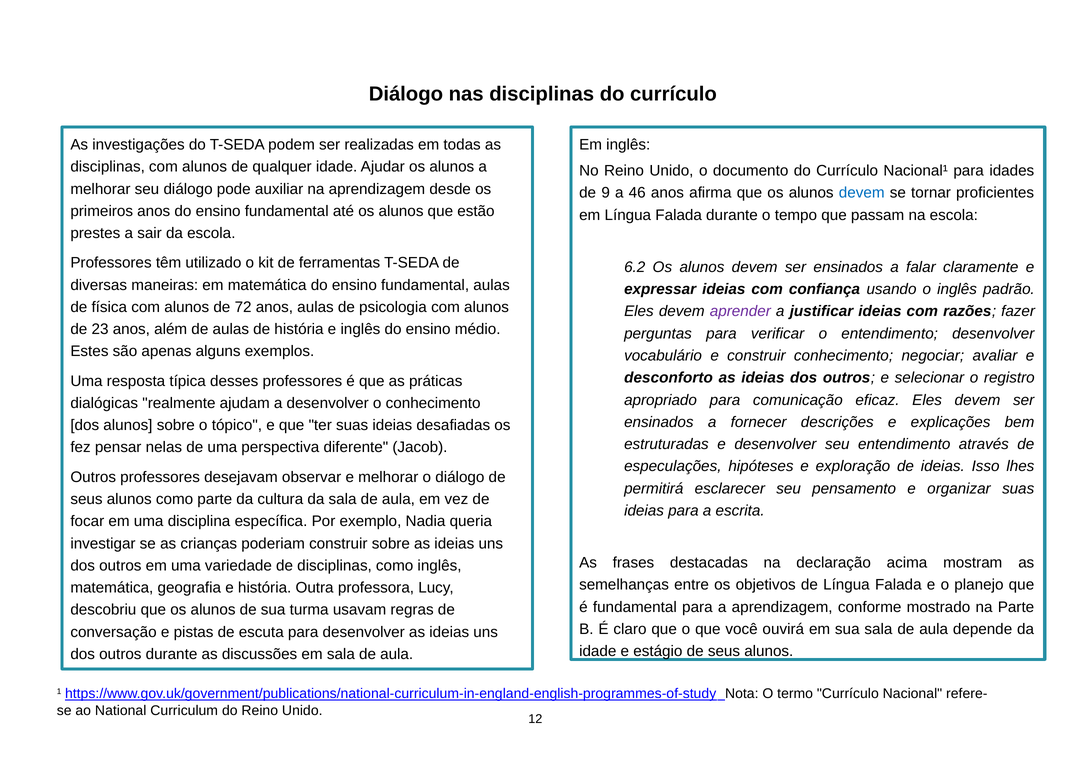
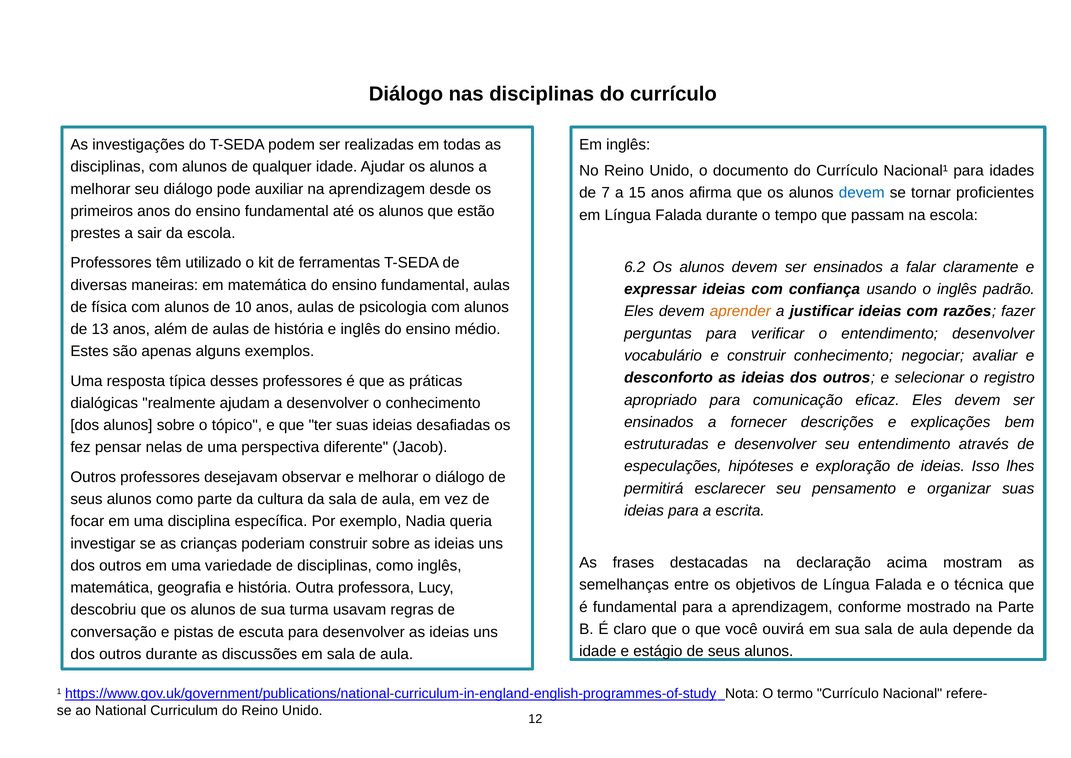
9: 9 -> 7
46: 46 -> 15
72: 72 -> 10
aprender colour: purple -> orange
23: 23 -> 13
planejo: planejo -> técnica
